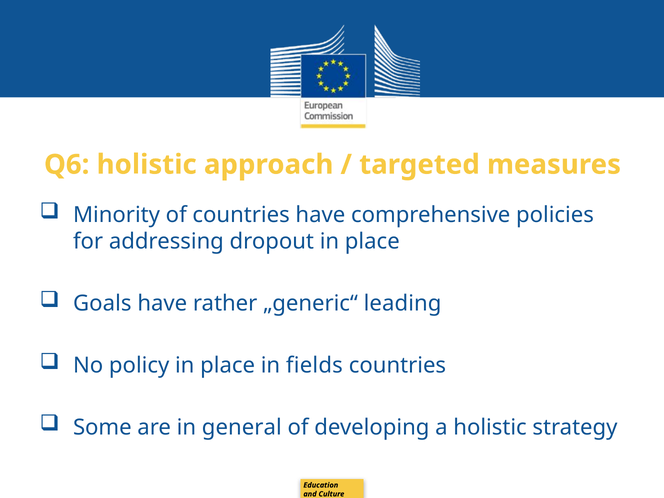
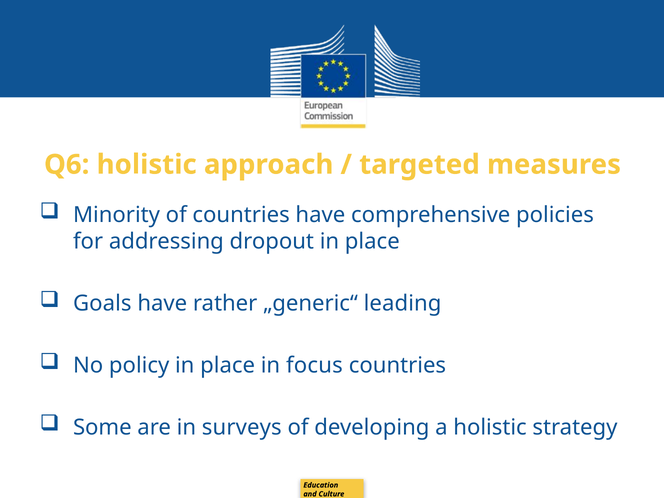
fields: fields -> focus
general: general -> surveys
